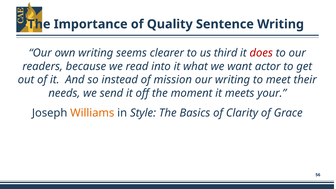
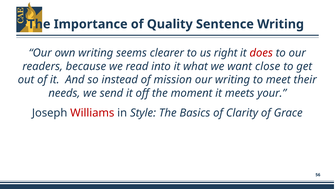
third: third -> right
actor: actor -> close
Williams colour: orange -> red
